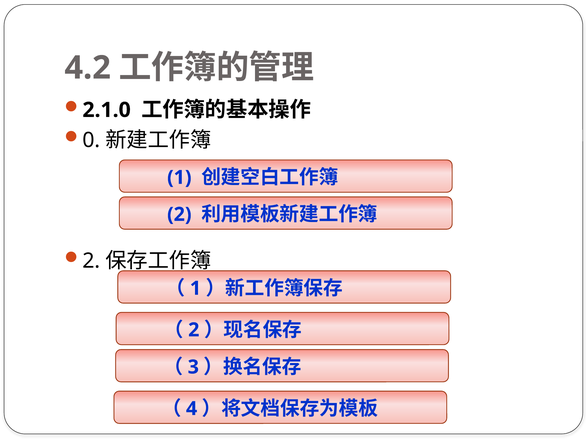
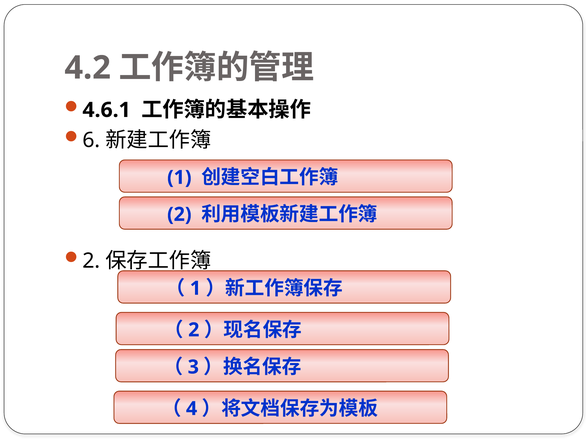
2.1.0: 2.1.0 -> 4.6.1
0: 0 -> 6
